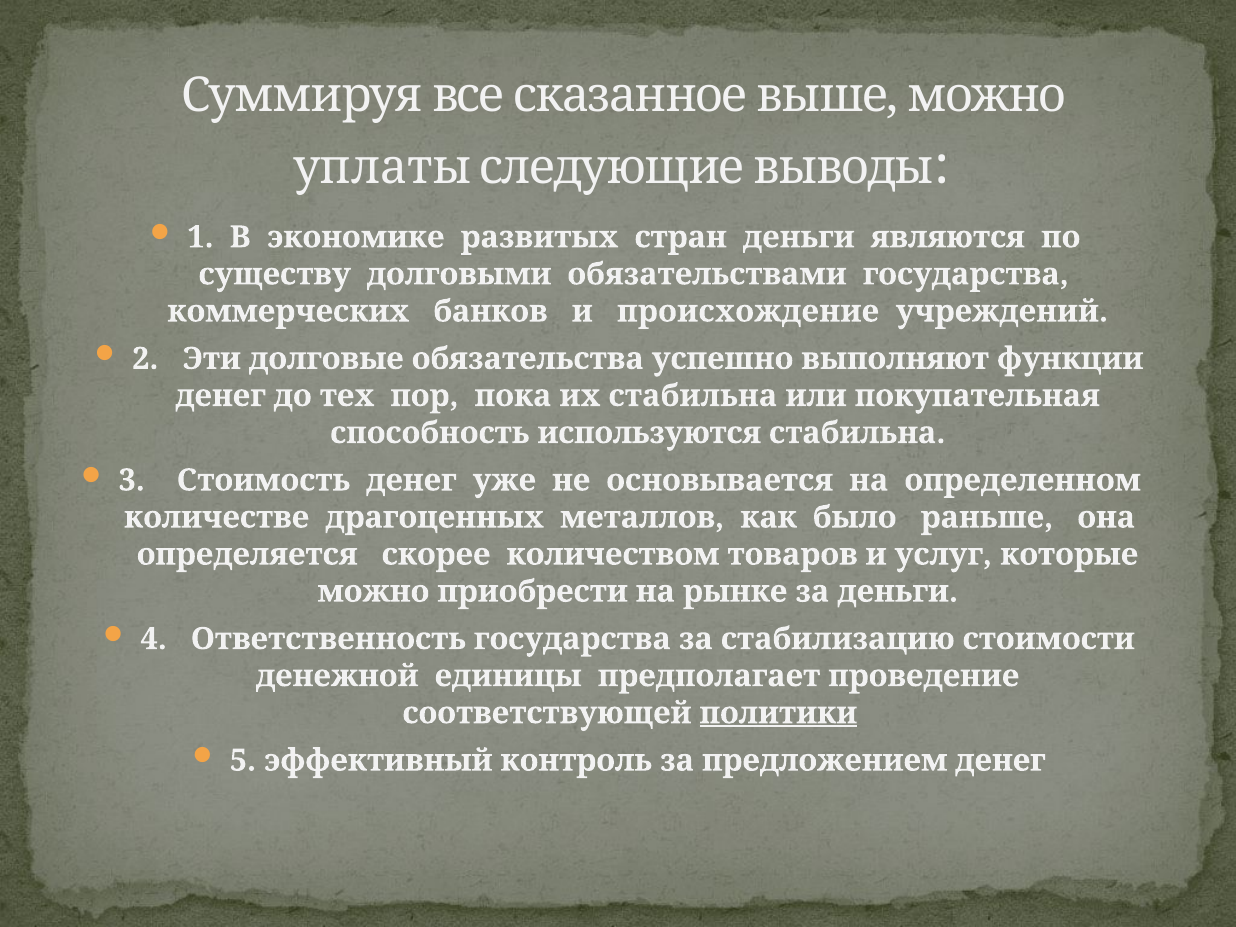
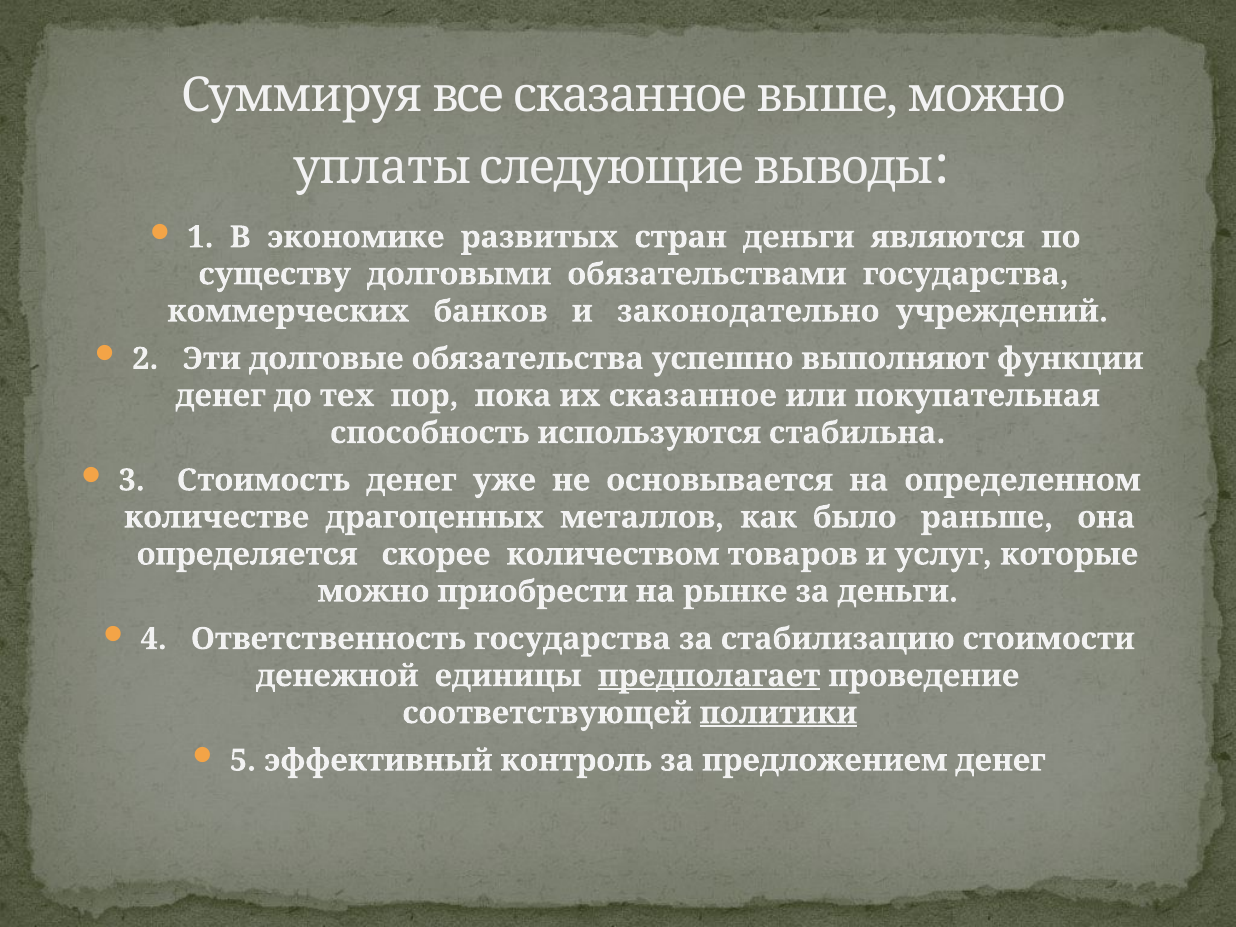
происхождение: происхождение -> законодательно
их стабильна: стабильна -> сказанное
предполагает underline: none -> present
